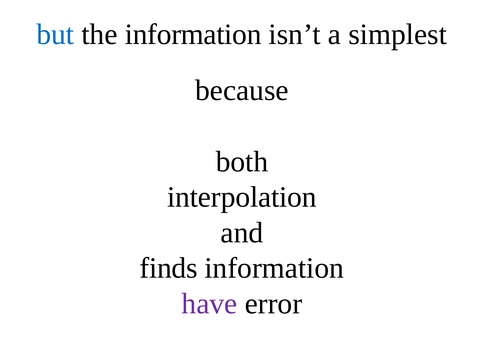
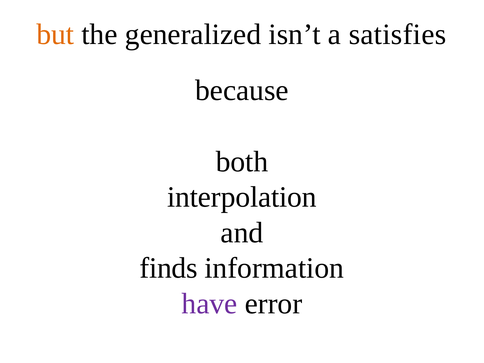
but colour: blue -> orange
the information: information -> generalized
simplest: simplest -> satisfies
